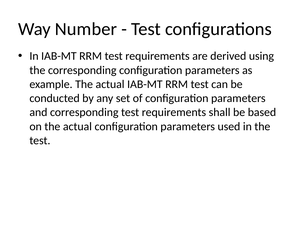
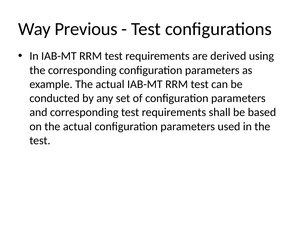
Number: Number -> Previous
